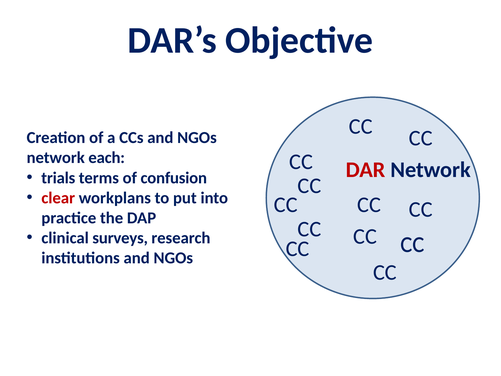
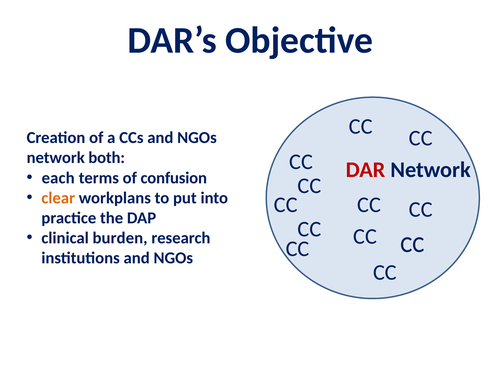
each: each -> both
trials: trials -> each
clear colour: red -> orange
surveys: surveys -> burden
